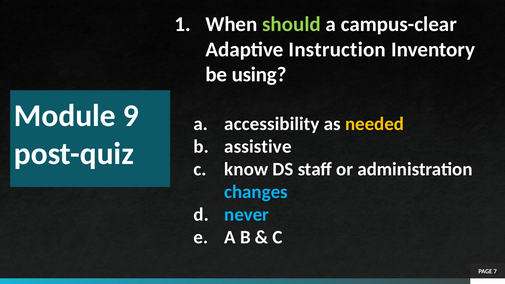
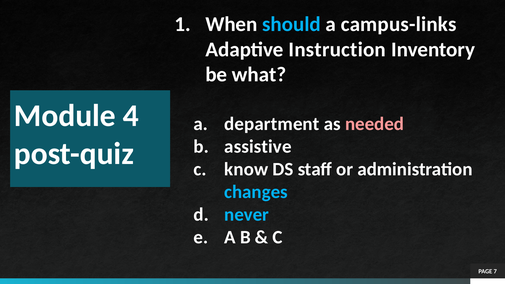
should colour: light green -> light blue
campus-clear: campus-clear -> campus-links
using: using -> what
9: 9 -> 4
accessibility: accessibility -> department
needed colour: yellow -> pink
